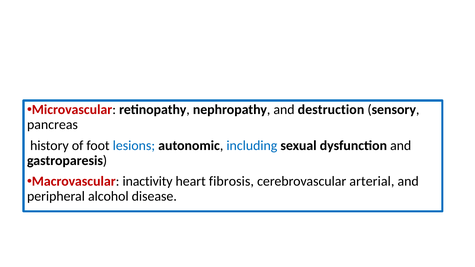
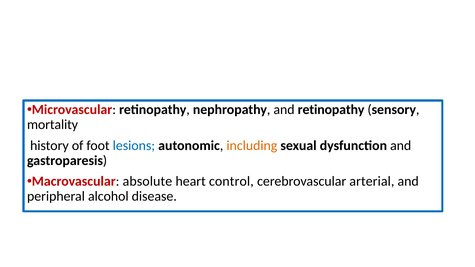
and destruction: destruction -> retinopathy
pancreas: pancreas -> mortality
including colour: blue -> orange
inactivity: inactivity -> absolute
fibrosis: fibrosis -> control
